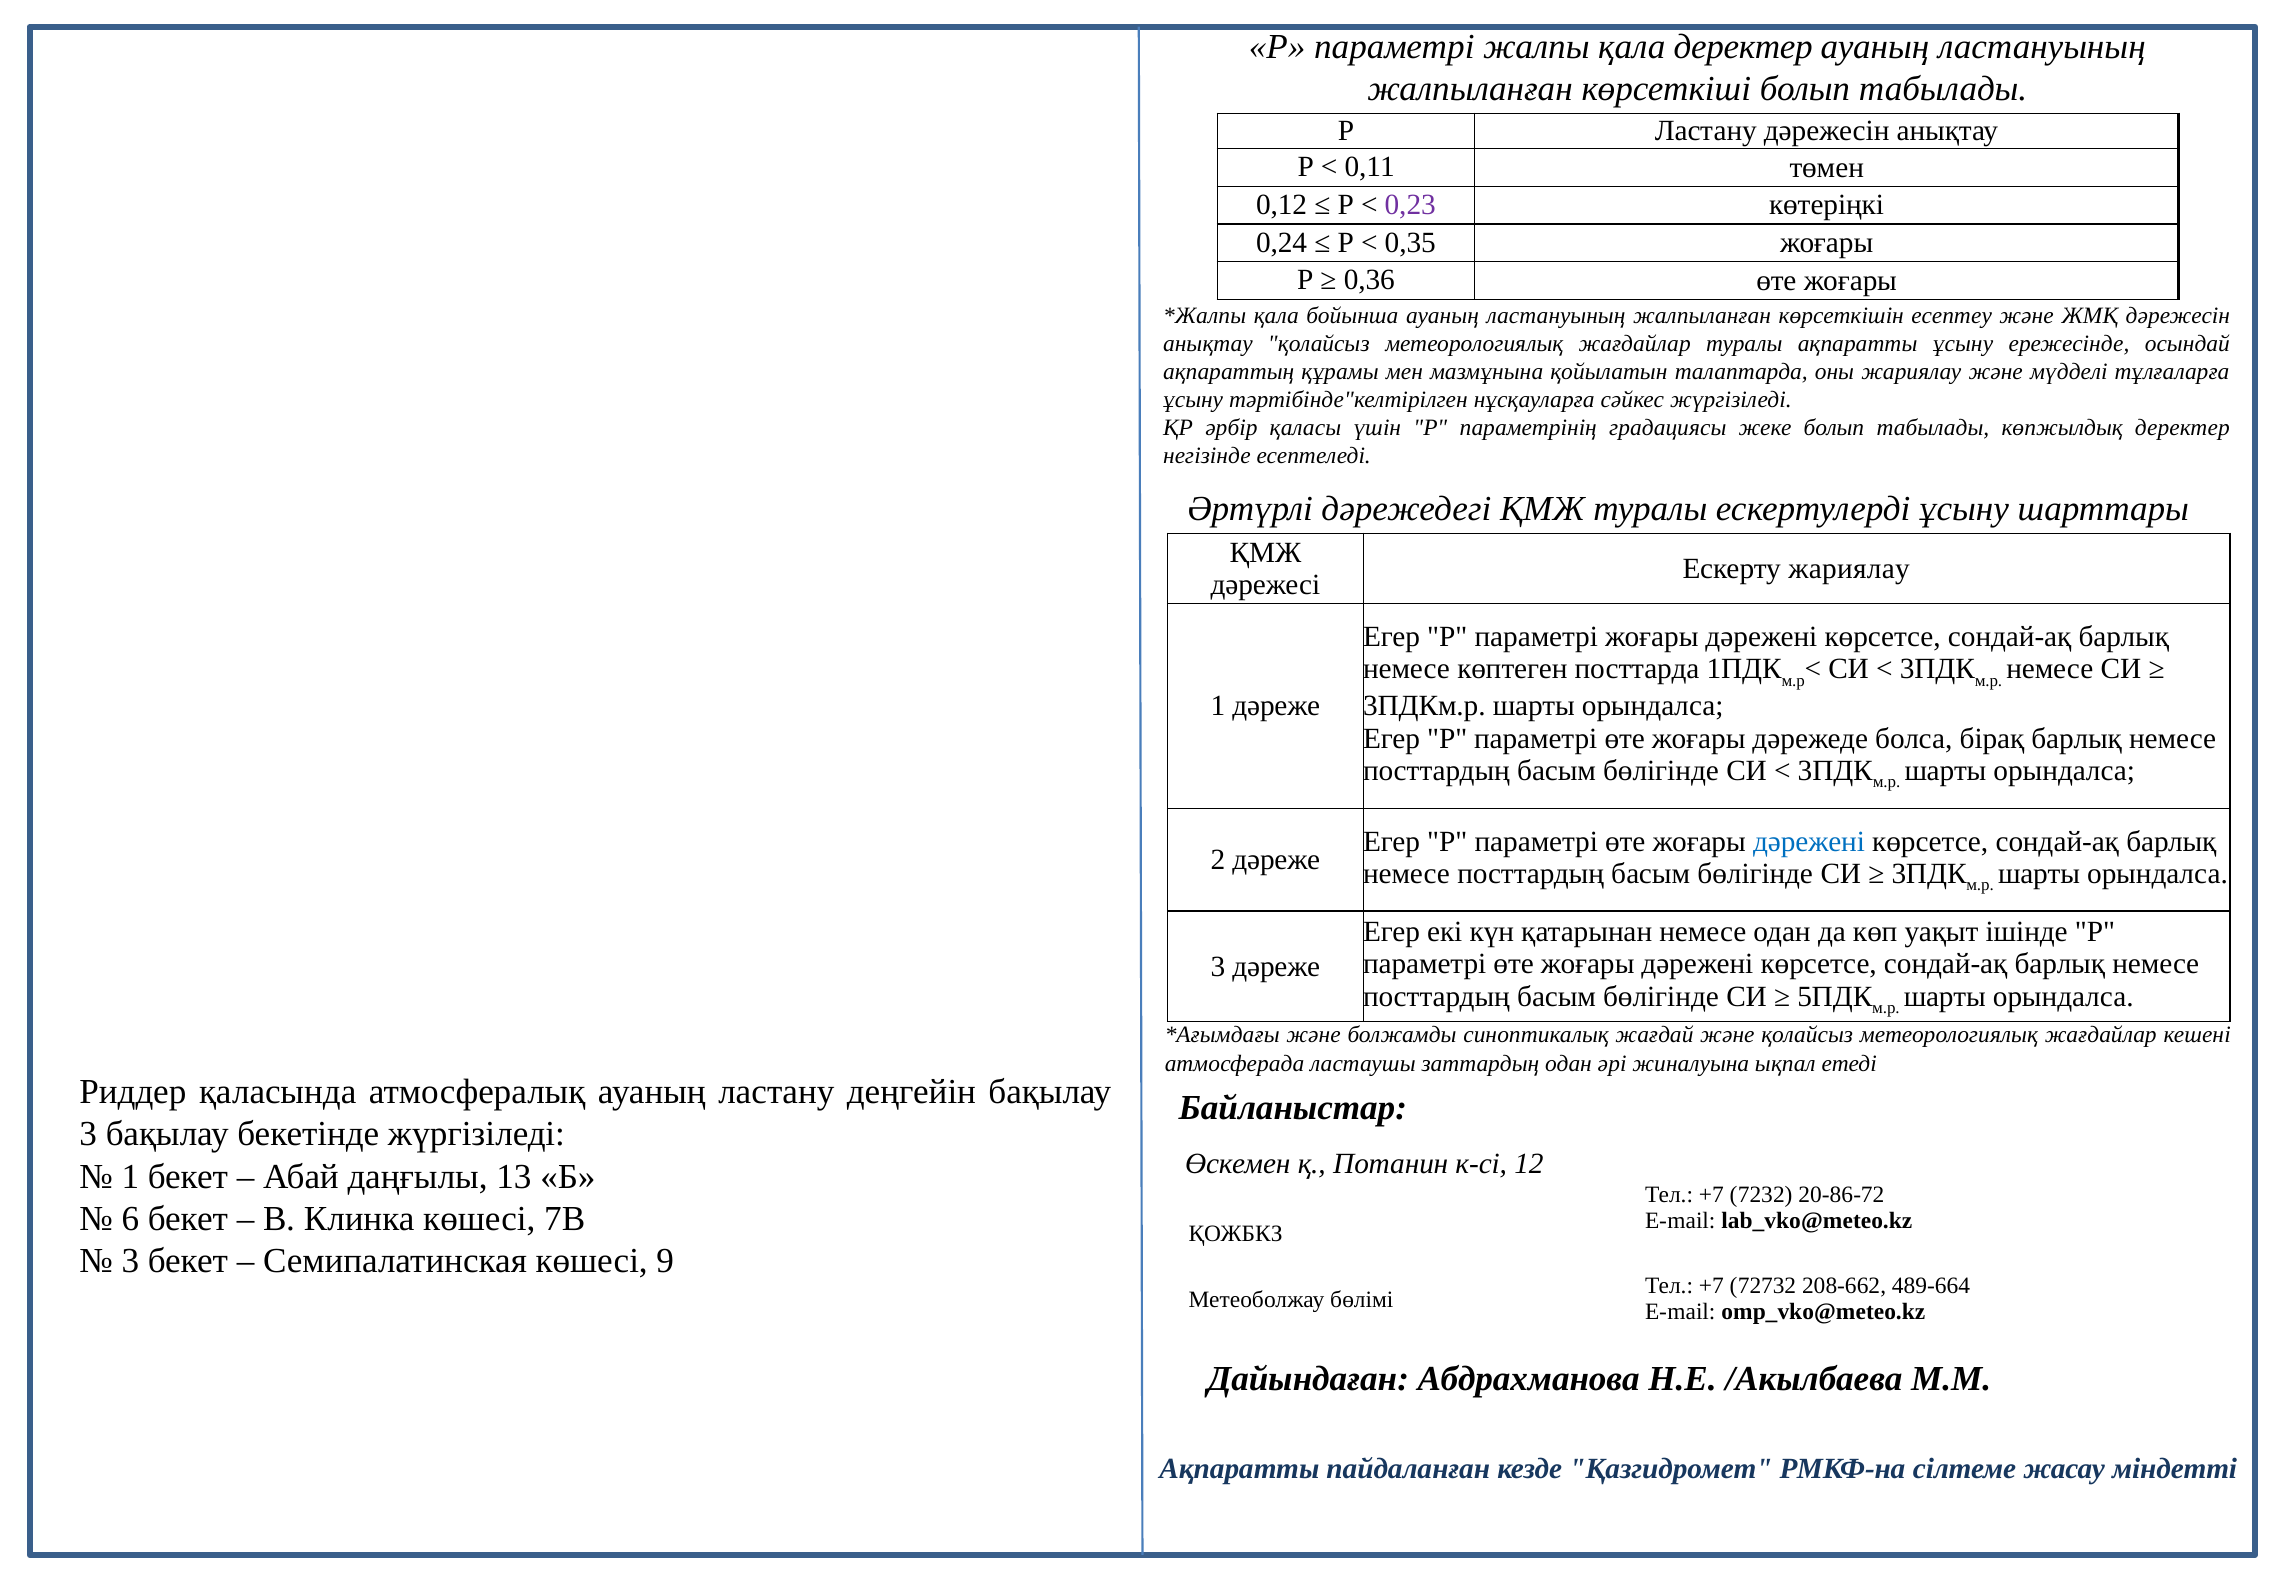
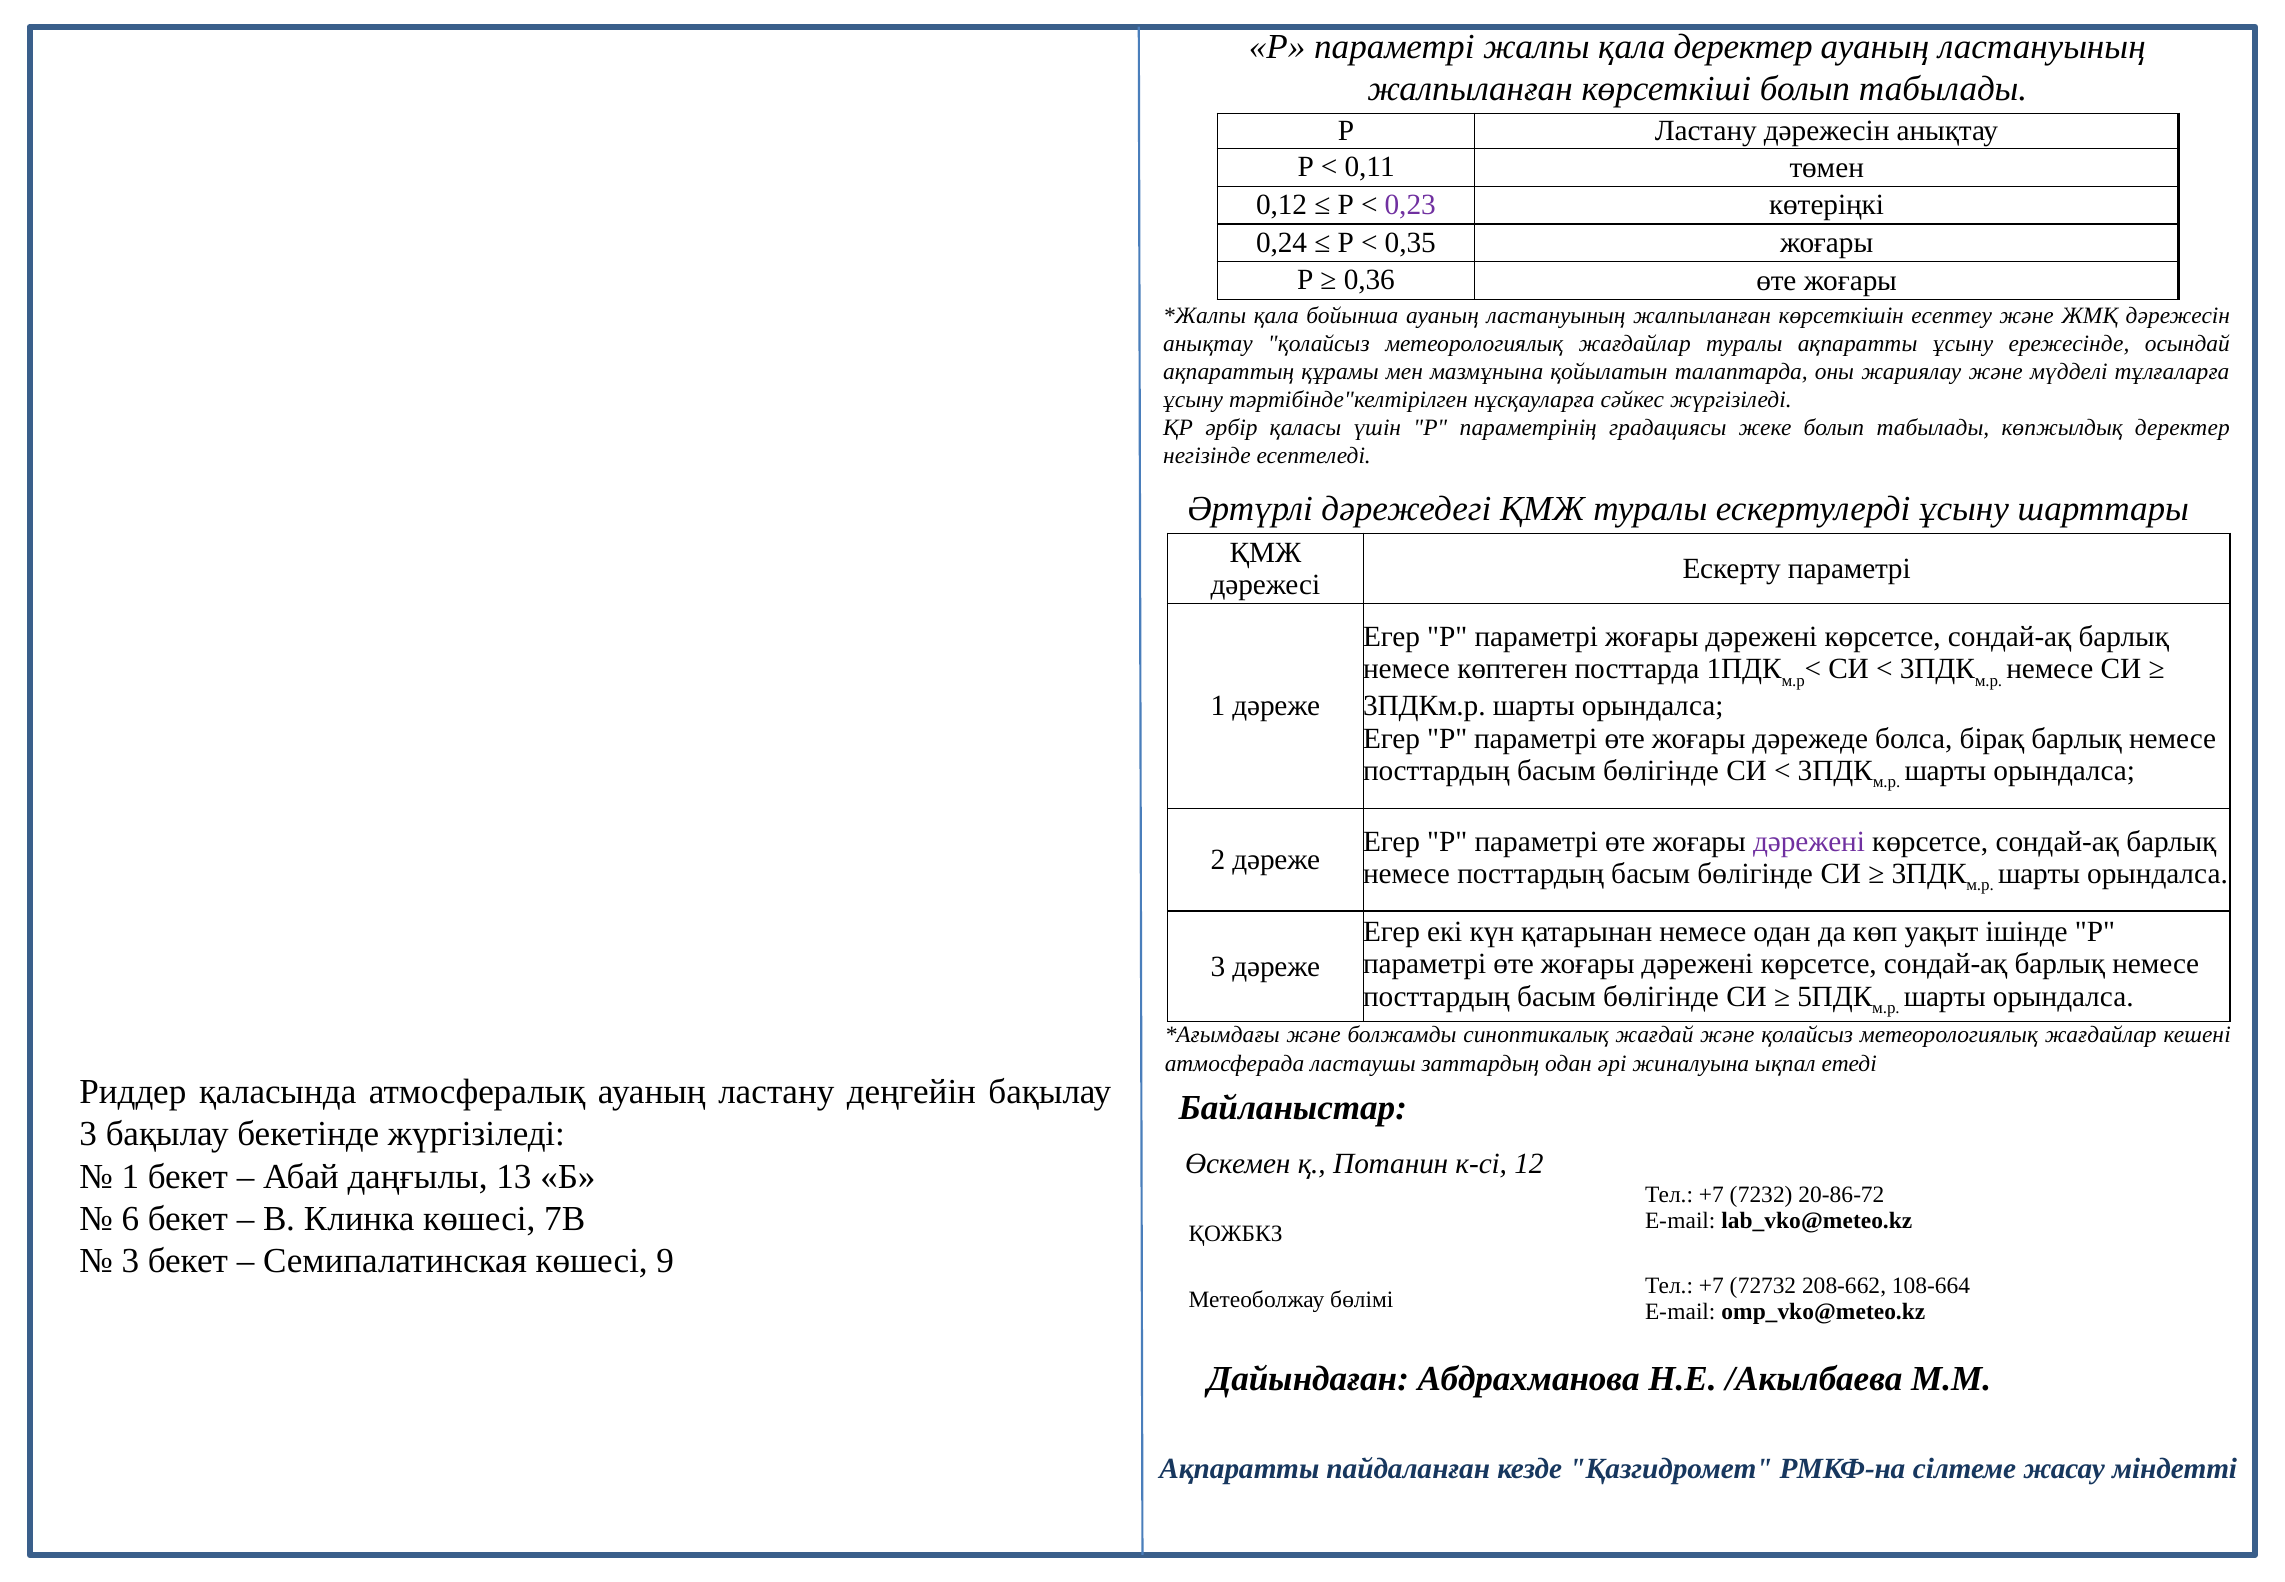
Ескерту жариялау: жариялау -> параметрі
дәрежені at (1809, 841) colour: blue -> purple
489-664: 489-664 -> 108-664
